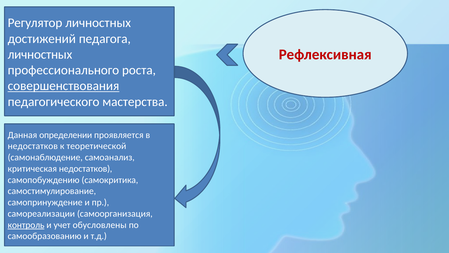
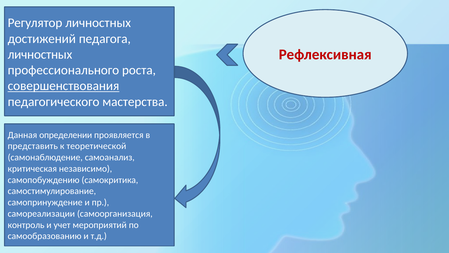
недостатков at (33, 146): недостатков -> представить
критическая недостатков: недостатков -> независимо
контроль underline: present -> none
обусловлены: обусловлены -> мероприятий
